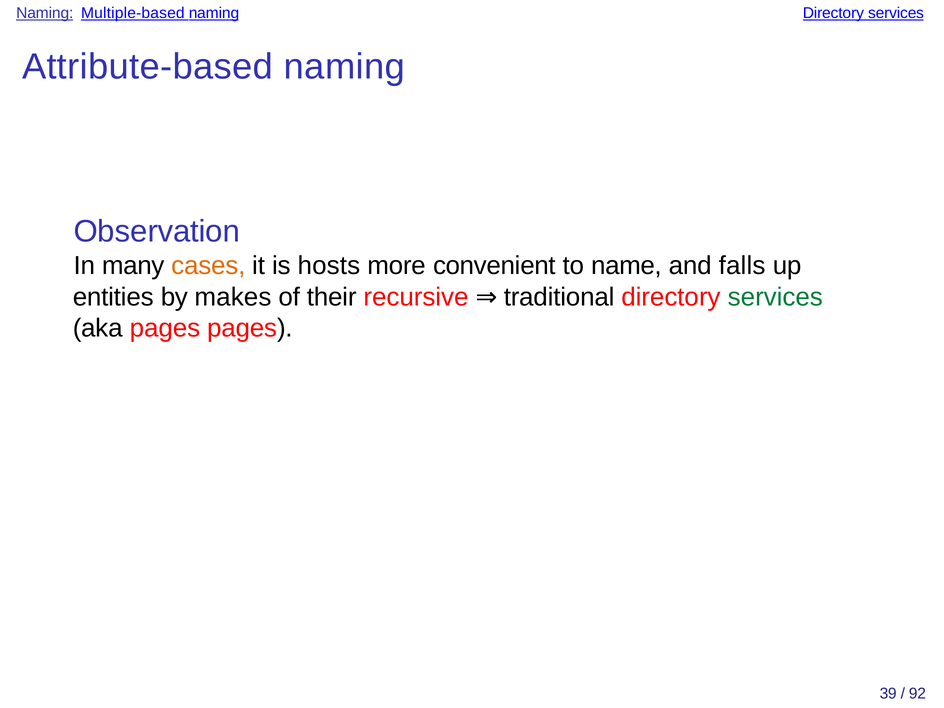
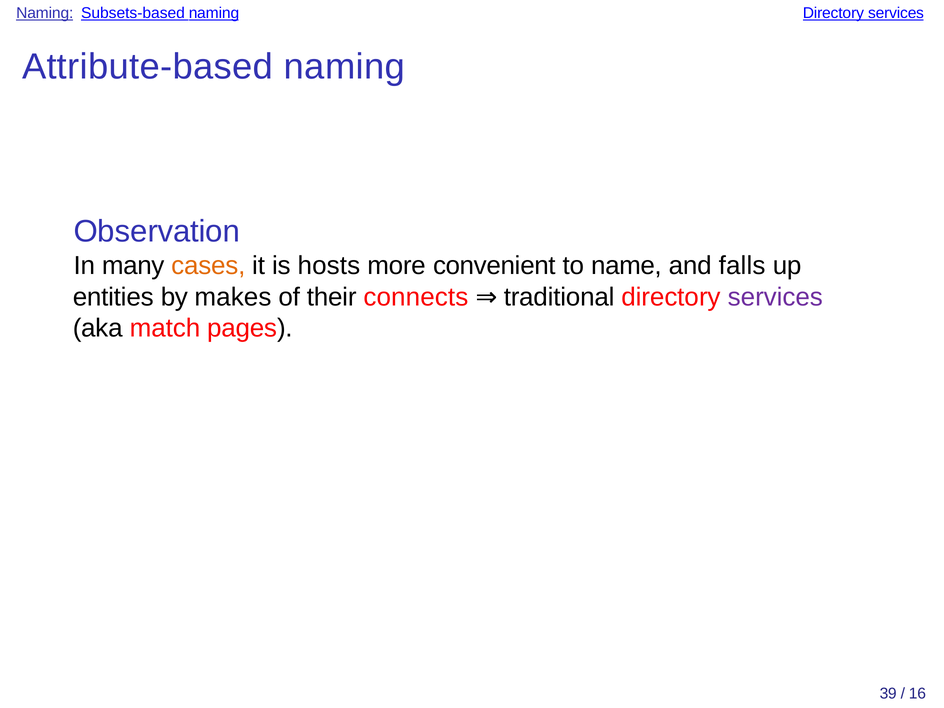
Multiple-based: Multiple-based -> Subsets-based
recursive: recursive -> connects
services at (775, 297) colour: green -> purple
aka pages: pages -> match
92: 92 -> 16
